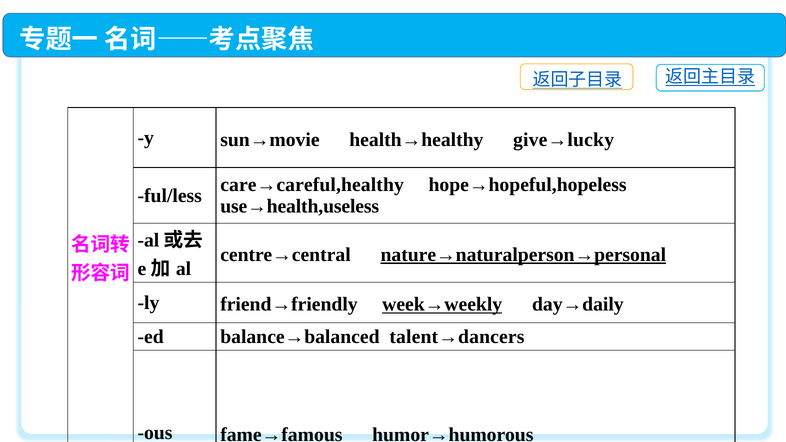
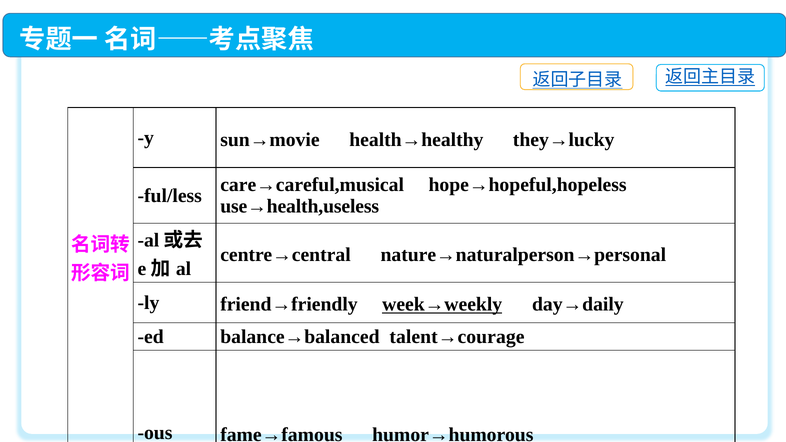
give→lucky: give→lucky -> they→lucky
care→careful,healthy: care→careful,healthy -> care→careful,musical
nature→naturalperson→personal underline: present -> none
talent→dancers: talent→dancers -> talent→courage
